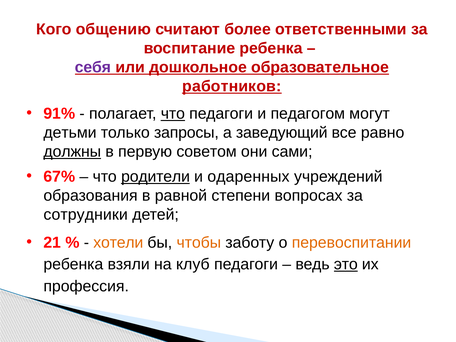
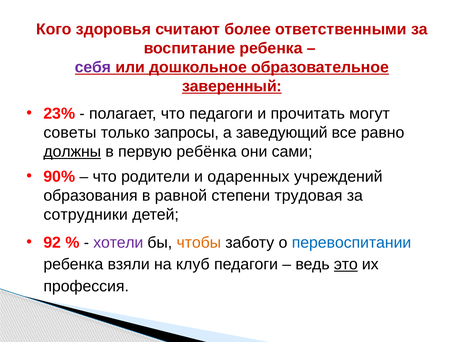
общению: общению -> здоровья
работников: работников -> заверенный
91%: 91% -> 23%
что at (173, 114) underline: present -> none
педагогом: педагогом -> прочитать
детьми: детьми -> советы
советом: советом -> ребёнка
67%: 67% -> 90%
родители underline: present -> none
вопросах: вопросах -> трудовая
21: 21 -> 92
хотели colour: orange -> purple
перевоспитании colour: orange -> blue
